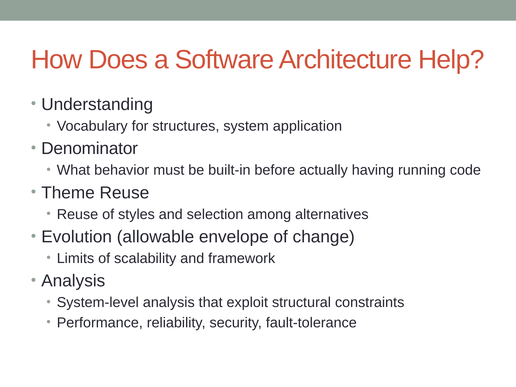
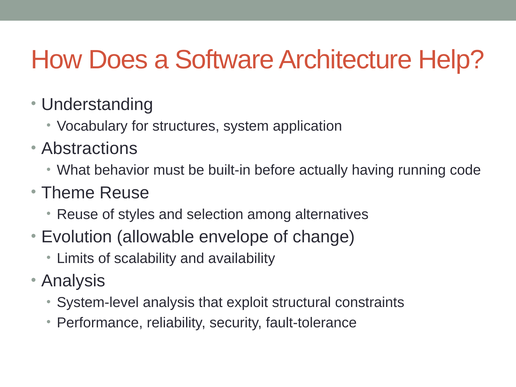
Denominator: Denominator -> Abstractions
framework: framework -> availability
